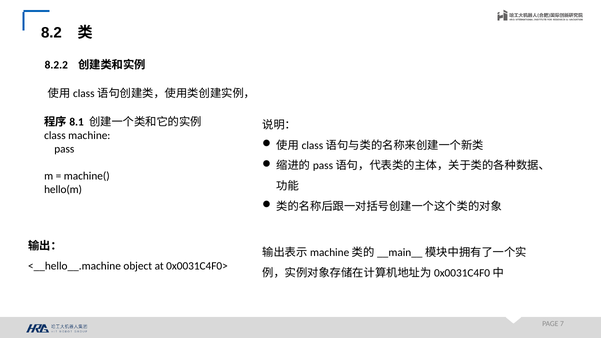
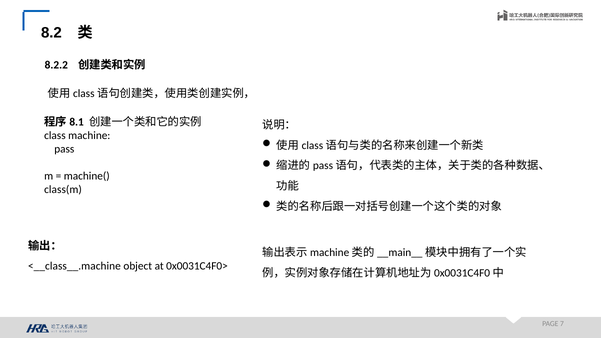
hello(m: hello(m -> class(m
<__hello__.machine: <__hello__.machine -> <__class__.machine
